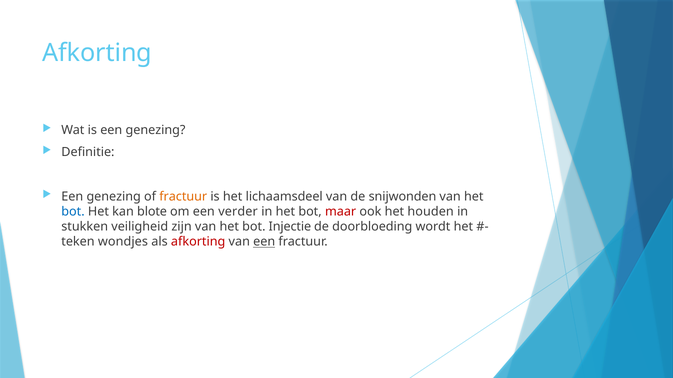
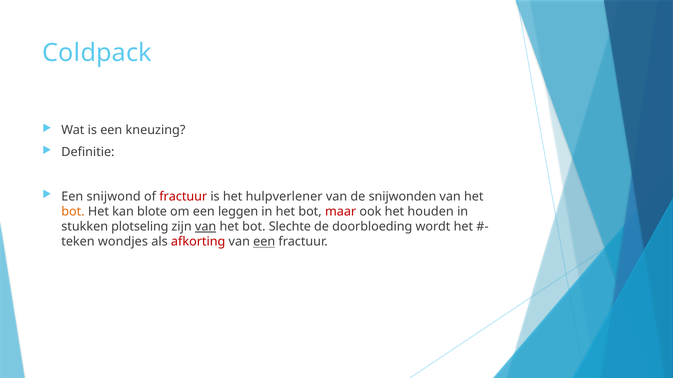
Afkorting at (97, 53): Afkorting -> Coldpack
is een genezing: genezing -> kneuzing
genezing at (114, 197): genezing -> snijwond
fractuur at (183, 197) colour: orange -> red
lichaamsdeel: lichaamsdeel -> hulpverlener
bot at (73, 212) colour: blue -> orange
verder: verder -> leggen
veiligheid: veiligheid -> plotseling
van at (206, 227) underline: none -> present
Injectie: Injectie -> Slechte
